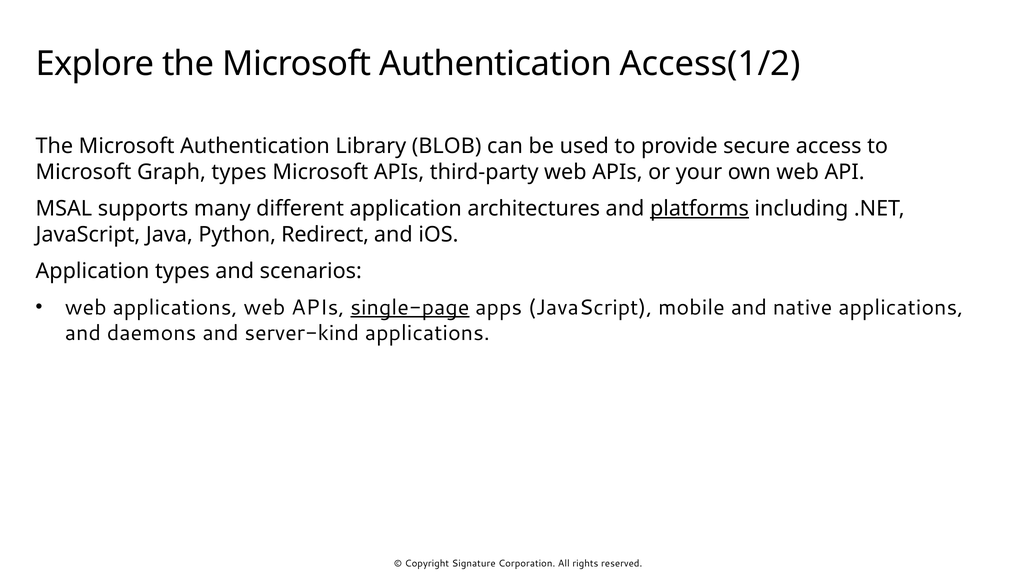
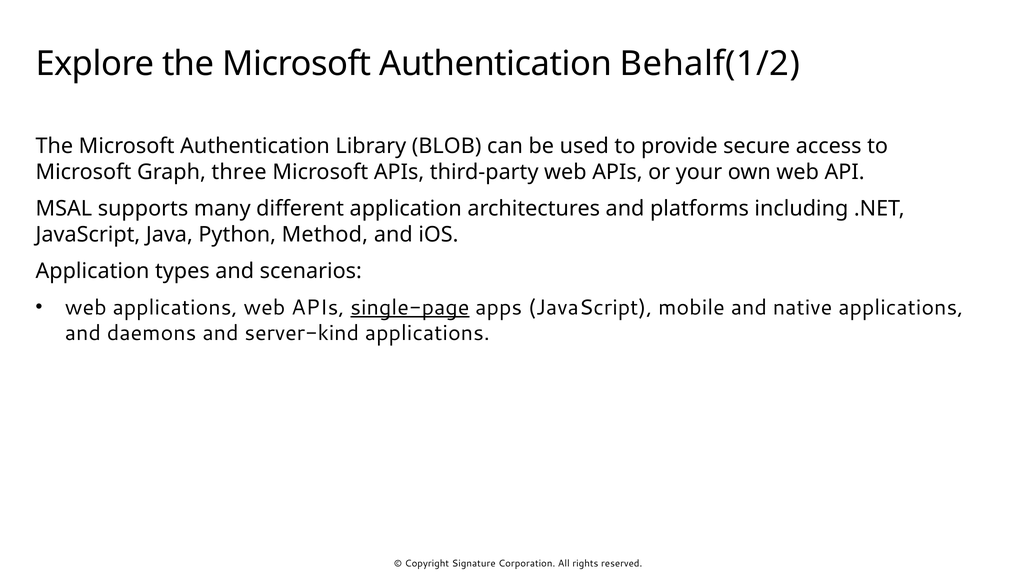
Access(1/2: Access(1/2 -> Behalf(1/2
Graph types: types -> three
platforms underline: present -> none
Redirect: Redirect -> Method
